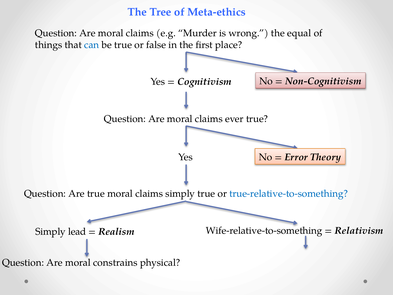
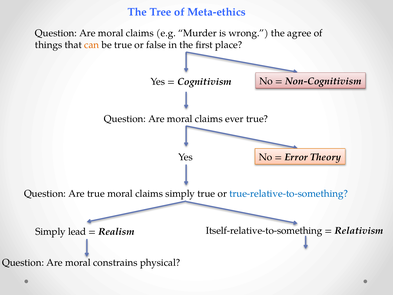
equal: equal -> agree
can colour: blue -> orange
Wife-relative-to-something: Wife-relative-to-something -> Itself-relative-to-something
